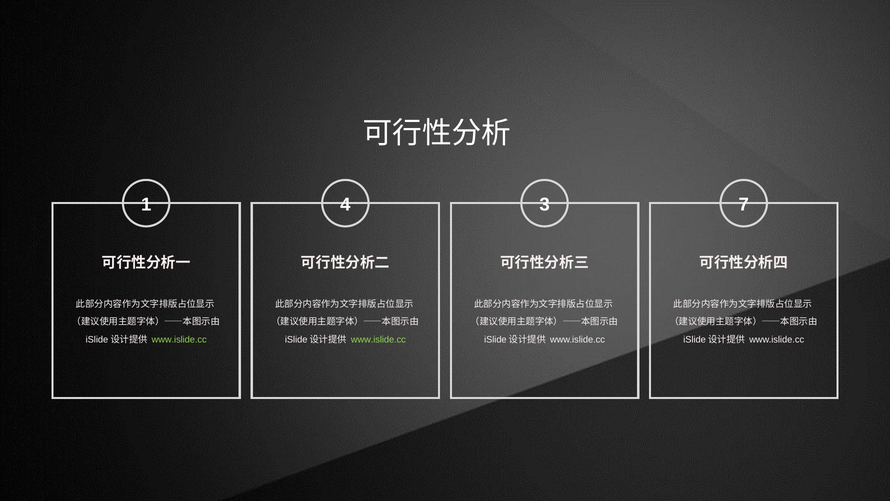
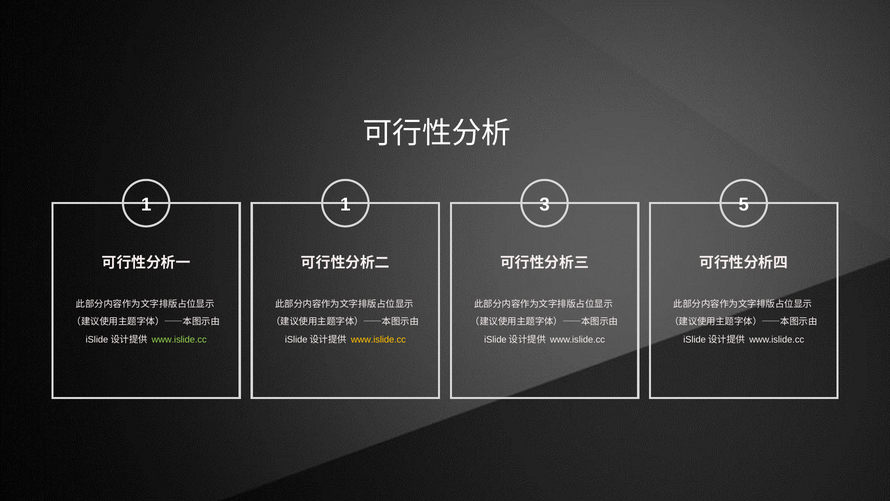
1 4: 4 -> 1
7: 7 -> 5
www.islide.cc at (378, 339) colour: light green -> yellow
